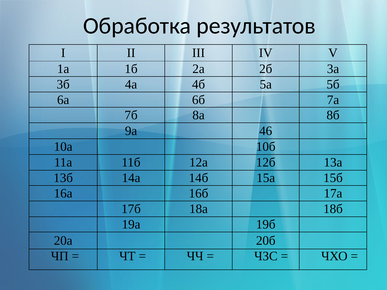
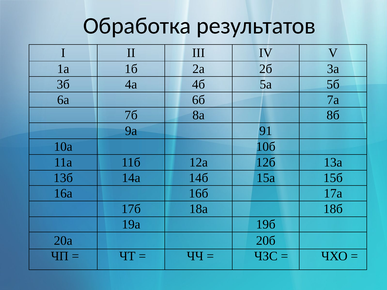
46: 46 -> 91
